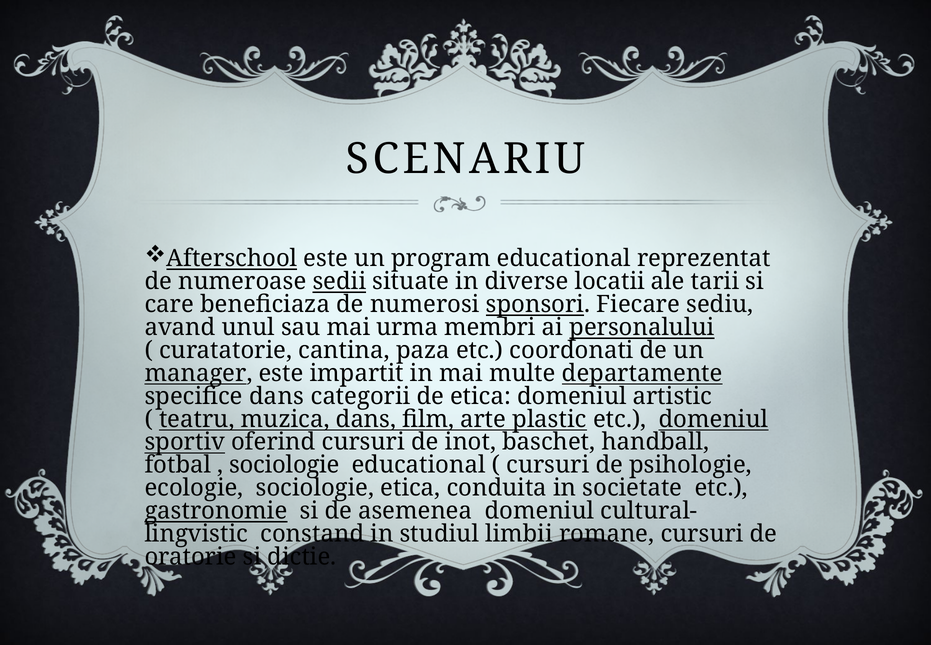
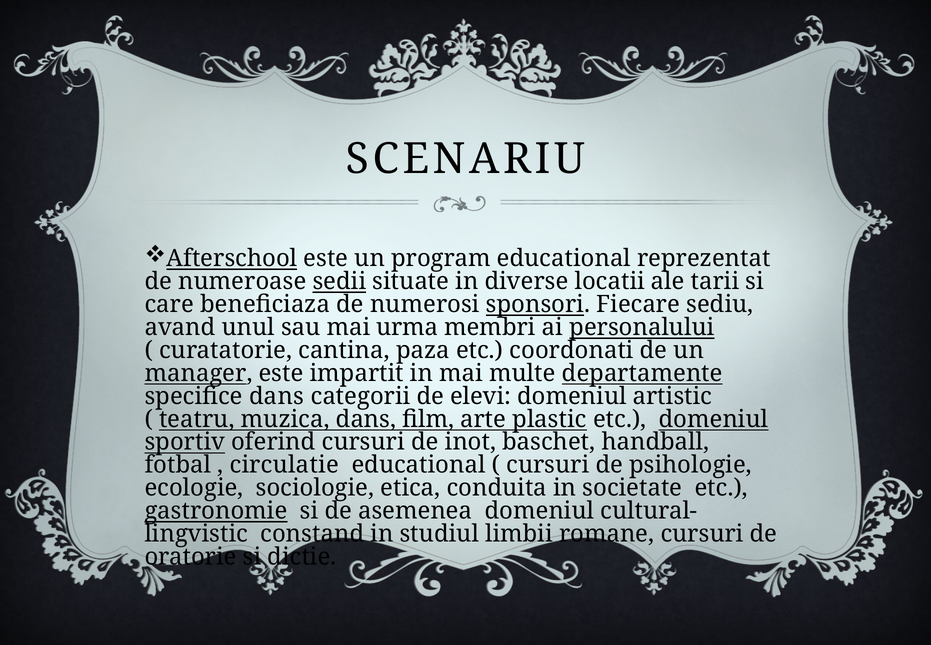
de etica: etica -> elevi
sociologie at (284, 465): sociologie -> circulatie
